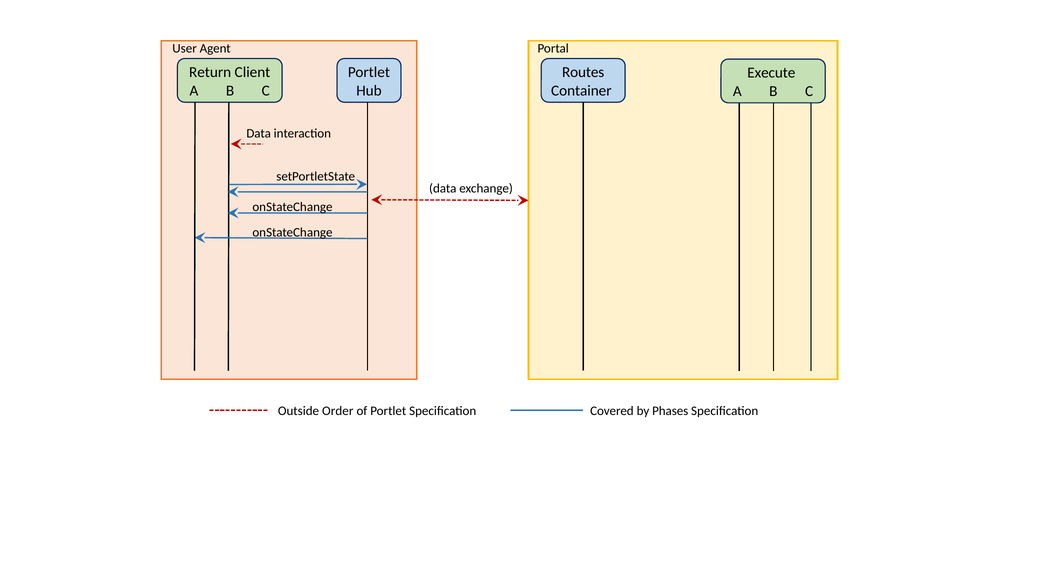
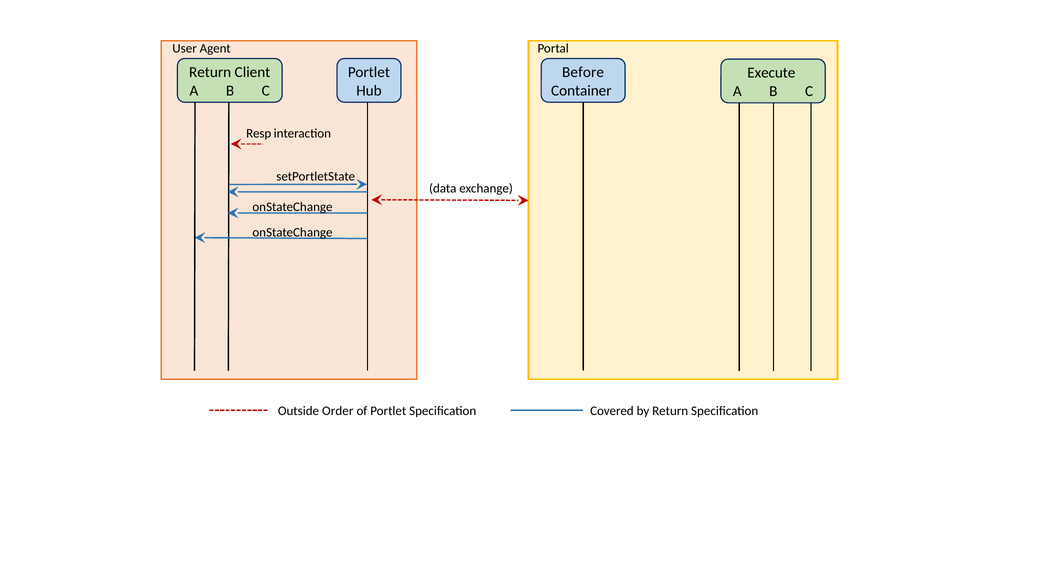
Routes: Routes -> Before
Data at (259, 133): Data -> Resp
by Phases: Phases -> Return
